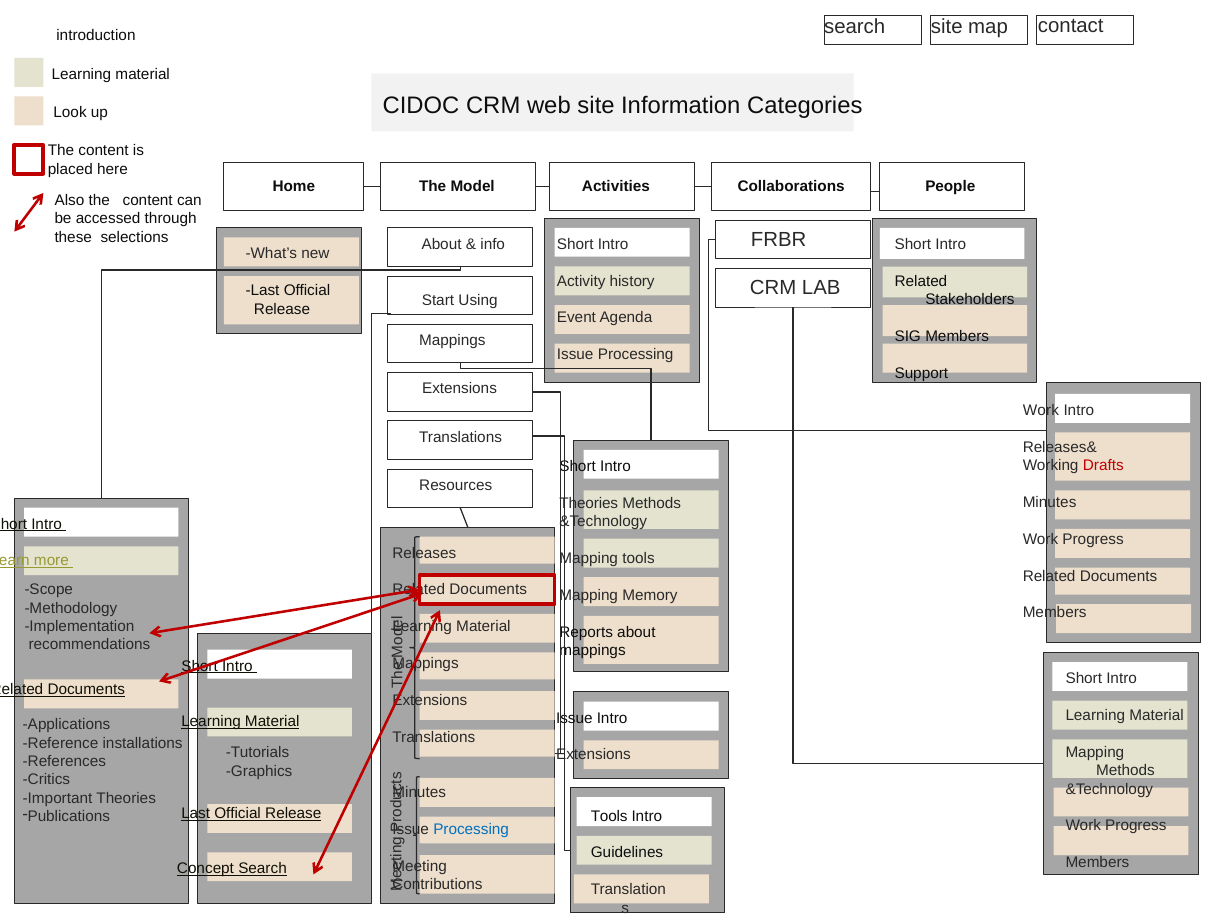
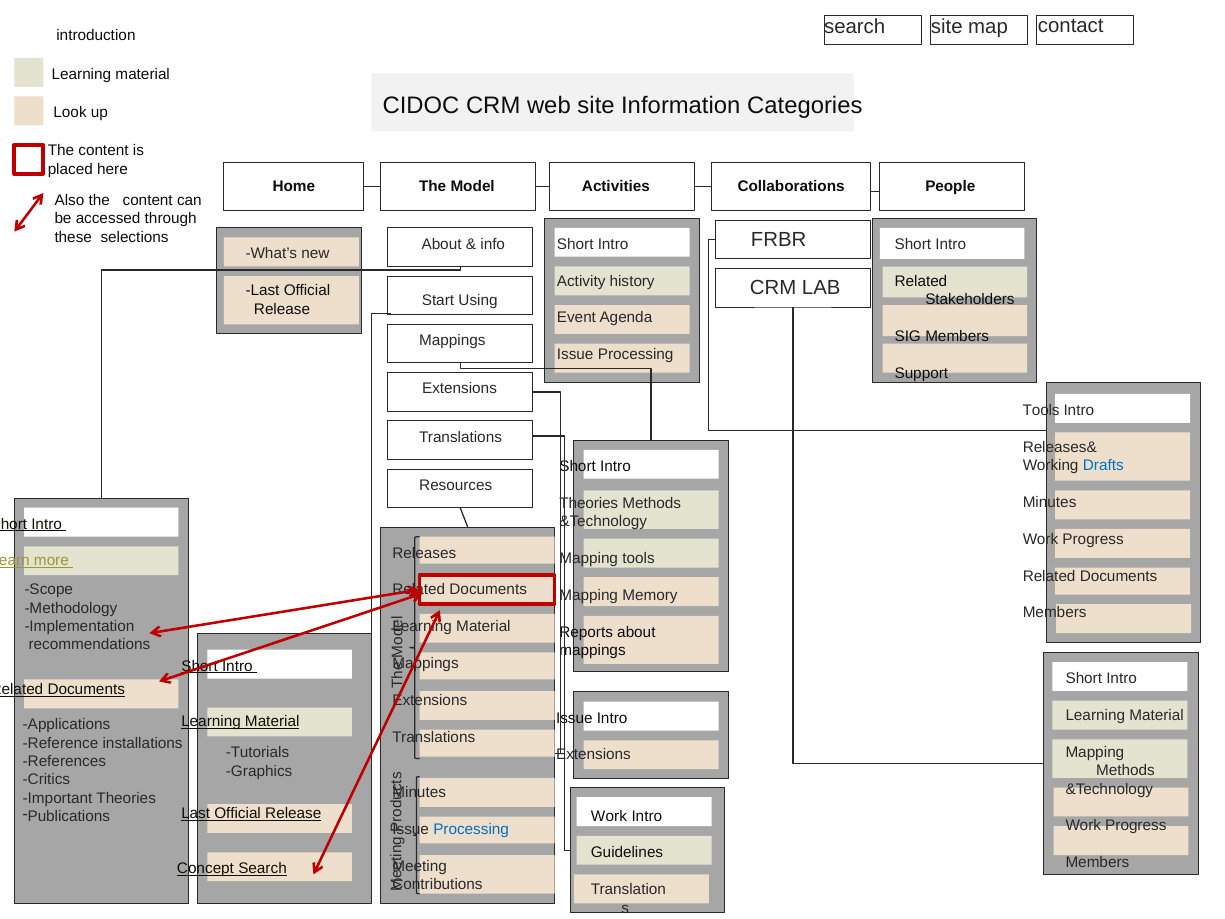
Work at (1041, 410): Work -> Tools
Drafts colour: red -> blue
Tools at (609, 816): Tools -> Work
